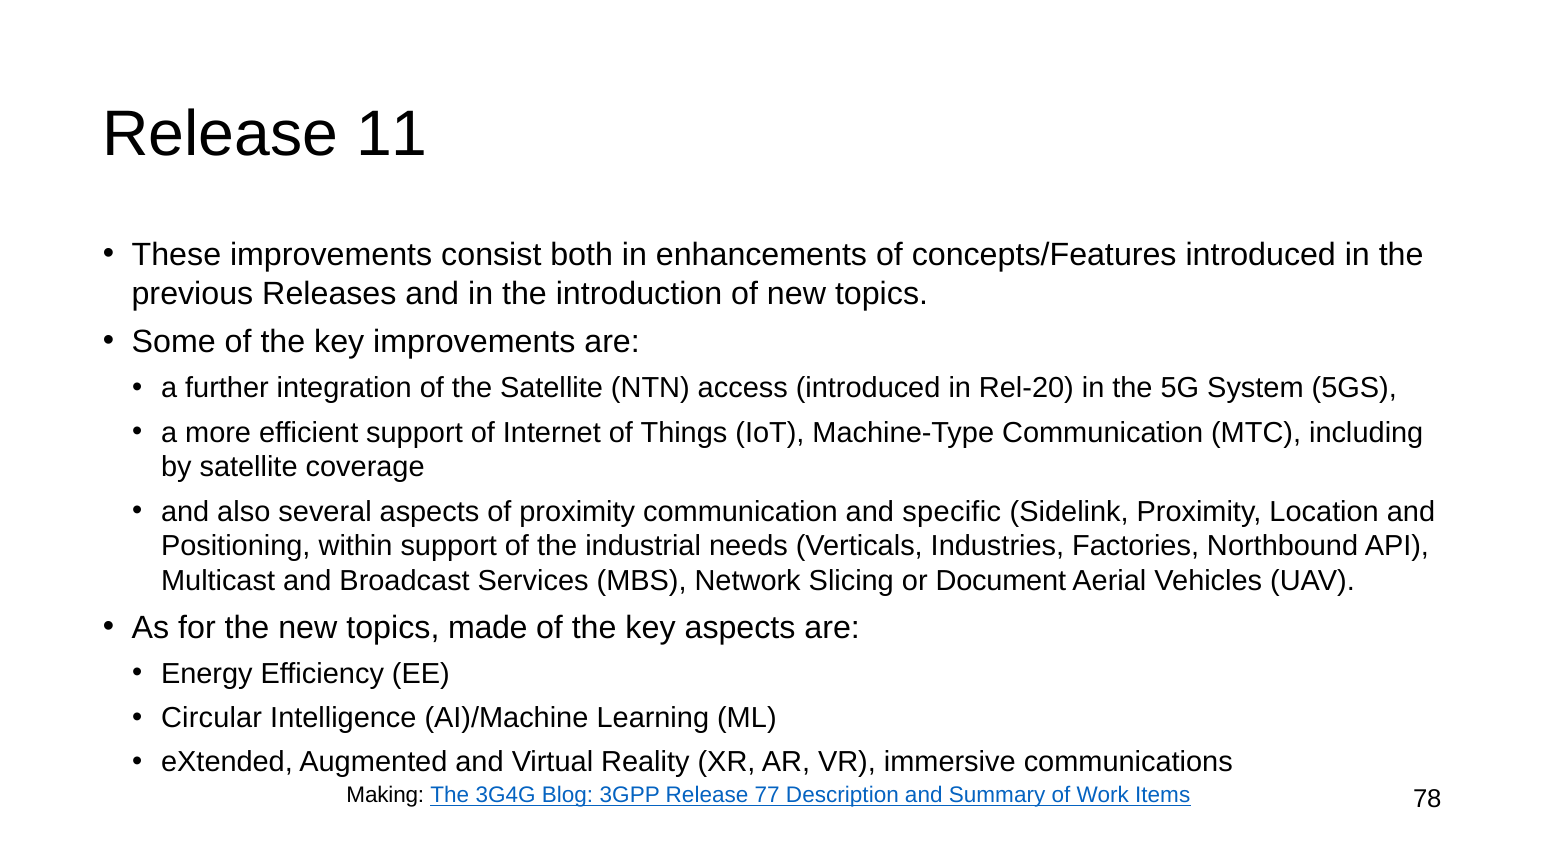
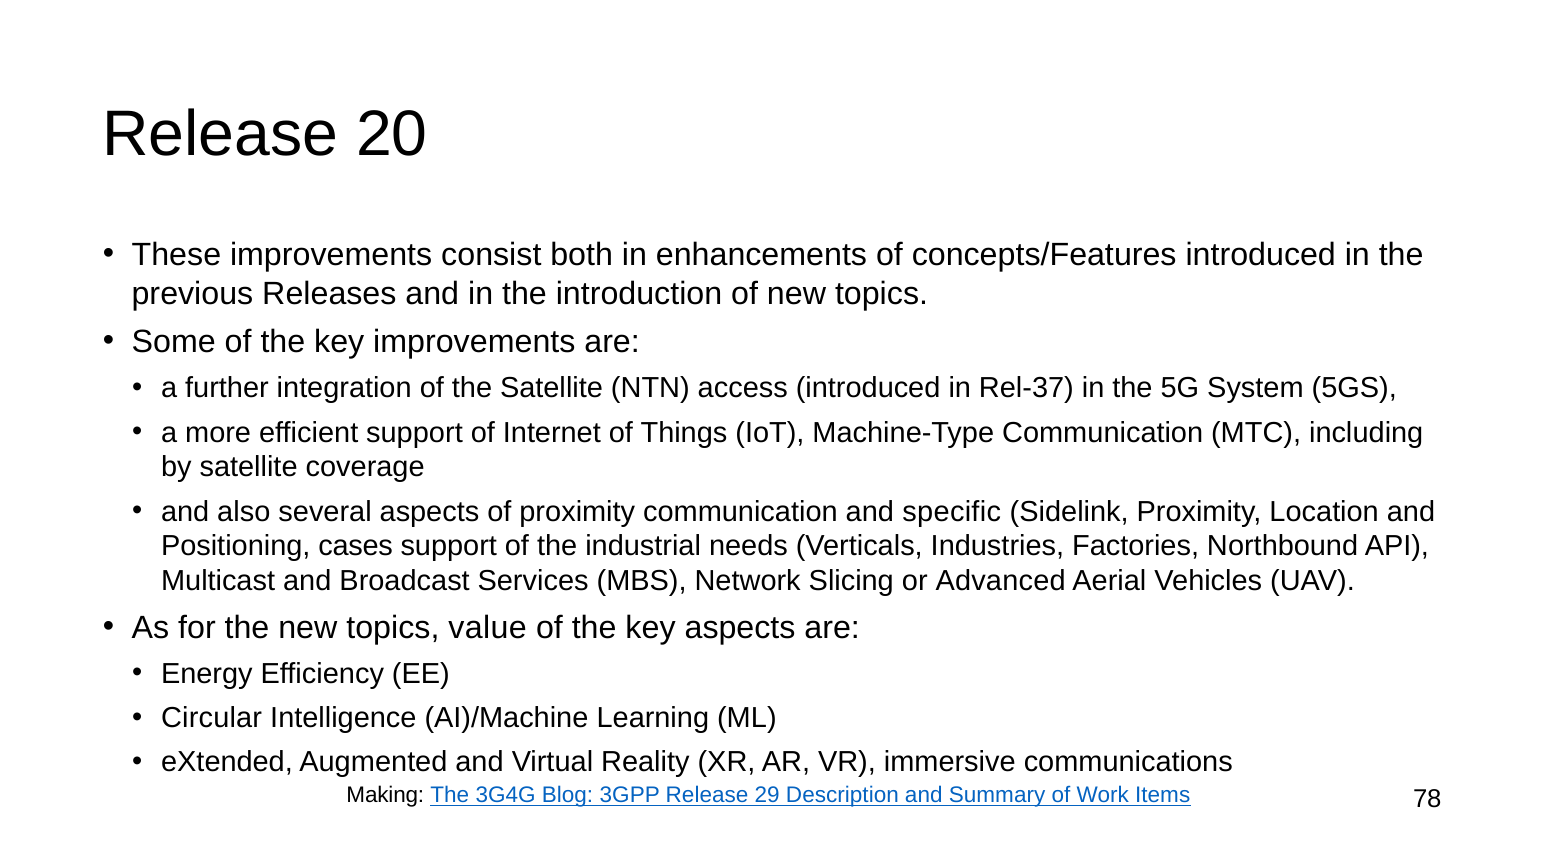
11: 11 -> 20
Rel-20: Rel-20 -> Rel-37
within: within -> cases
Document: Document -> Advanced
made: made -> value
77: 77 -> 29
